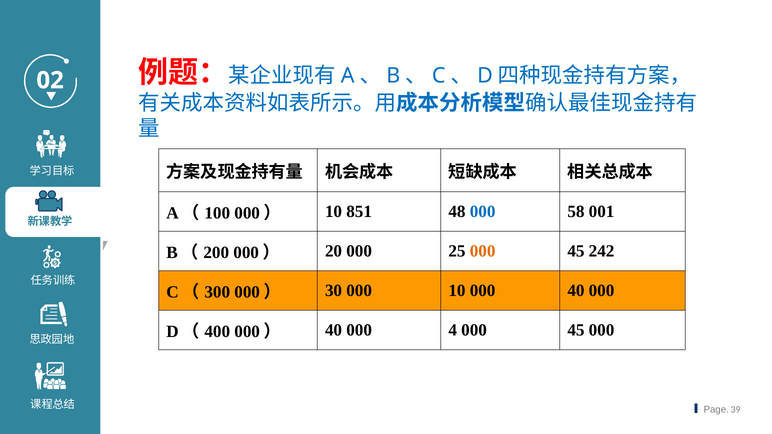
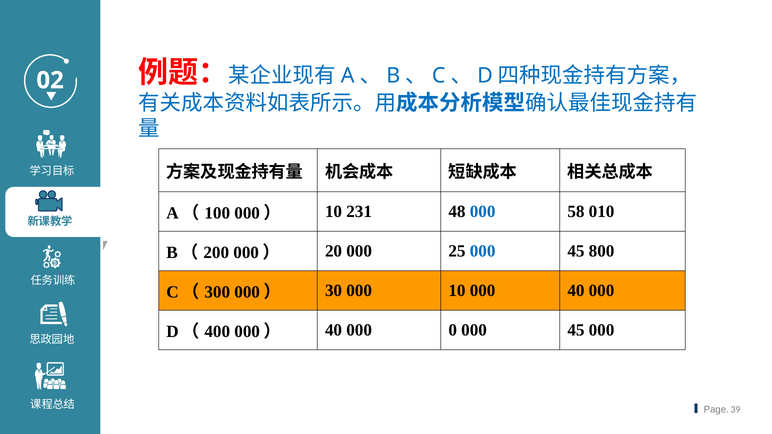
851: 851 -> 231
001: 001 -> 010
000 at (483, 251) colour: orange -> blue
242: 242 -> 800
4: 4 -> 0
